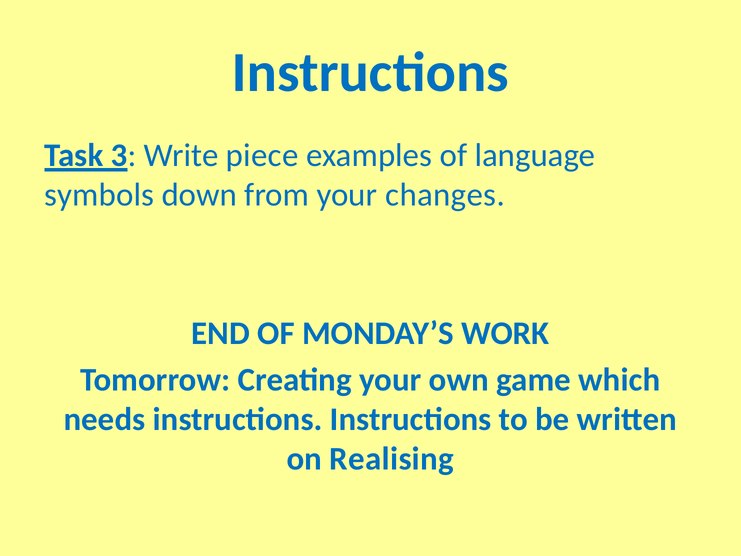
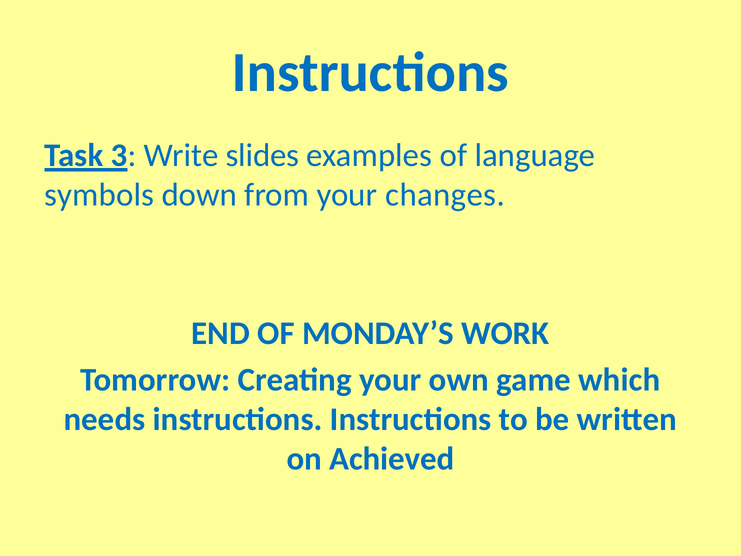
piece: piece -> slides
Realising: Realising -> Achieved
